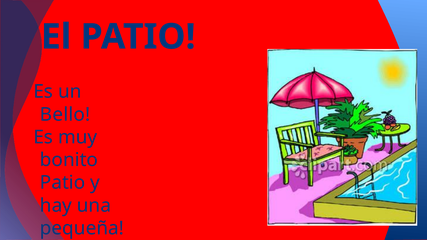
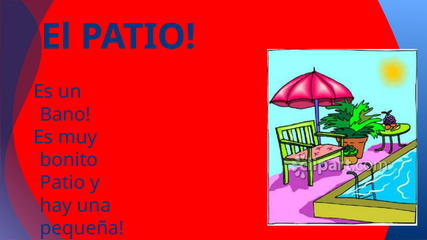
Bello: Bello -> Bano
